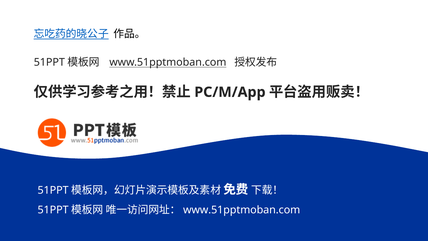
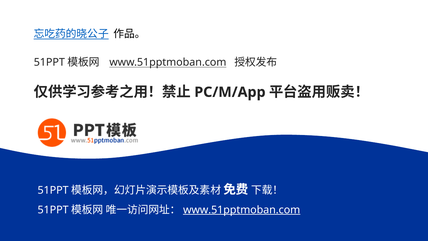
www.51pptmoban.com at (242, 210) underline: none -> present
